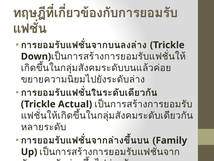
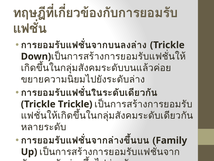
Trickle Actual: Actual -> Trickle
